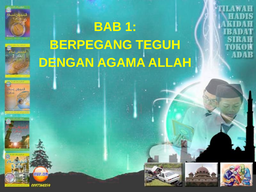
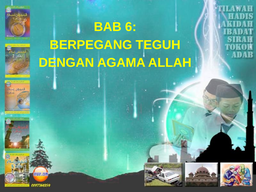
1: 1 -> 6
